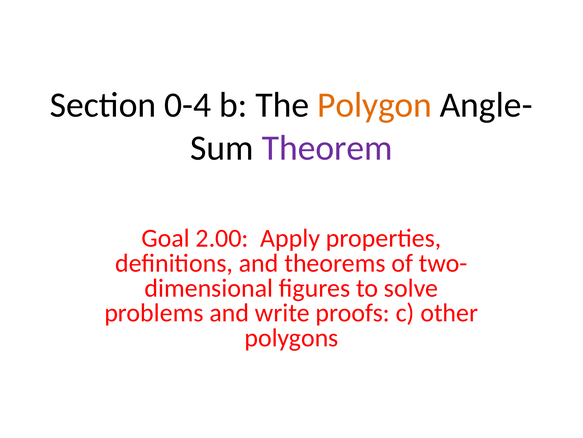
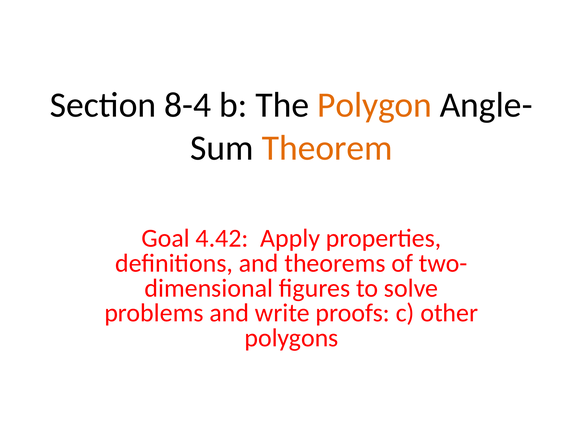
0-4: 0-4 -> 8-4
Theorem colour: purple -> orange
2.00: 2.00 -> 4.42
